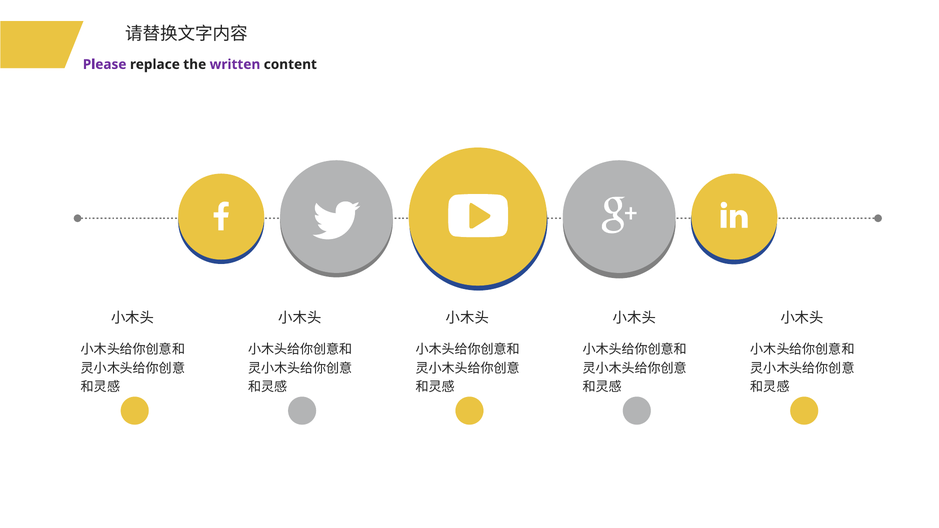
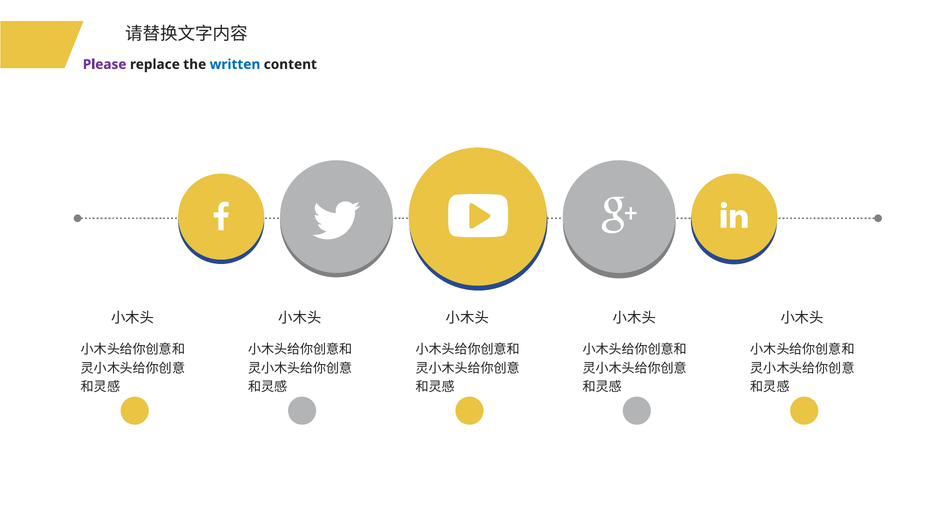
written colour: purple -> blue
